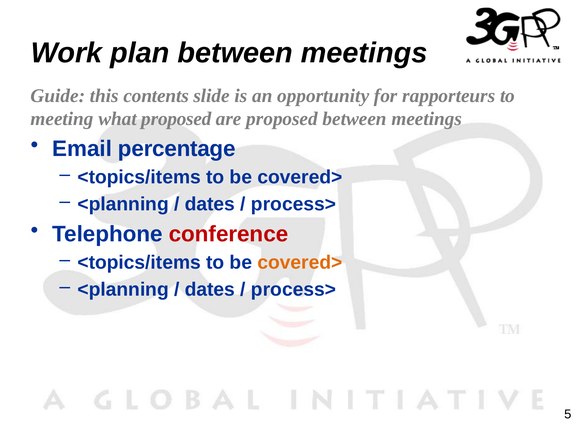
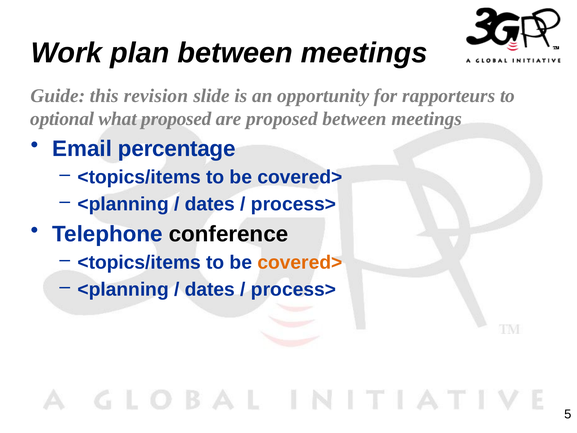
contents: contents -> revision
meeting: meeting -> optional
conference colour: red -> black
